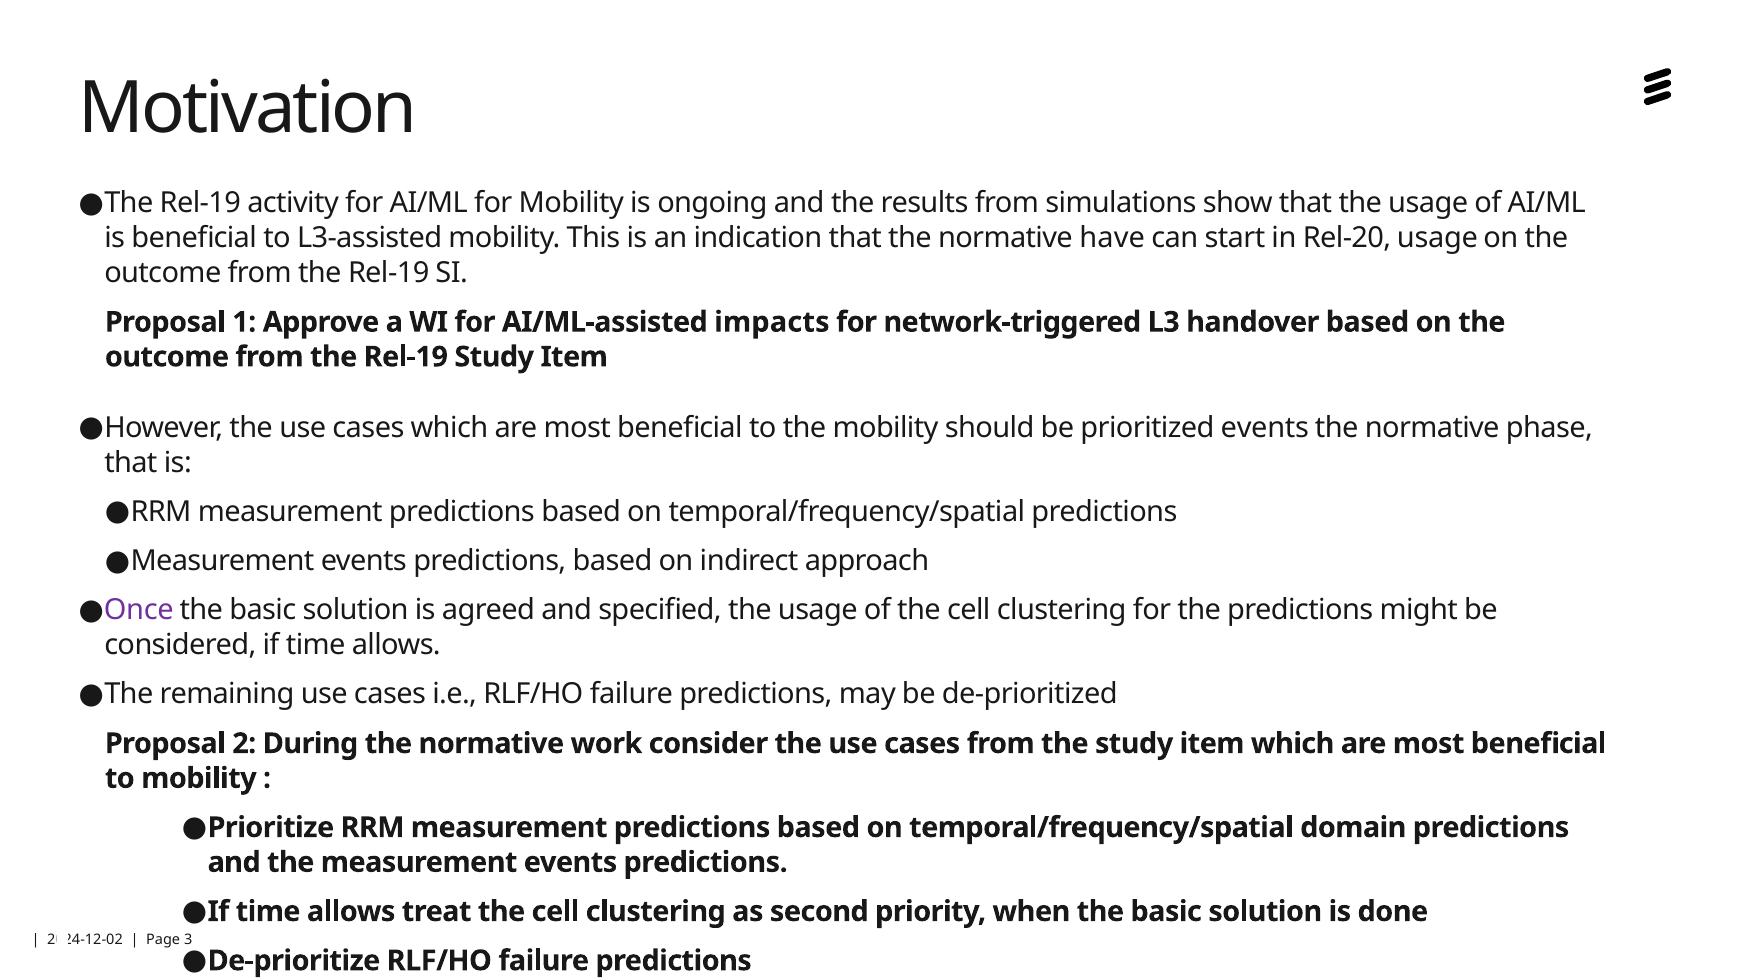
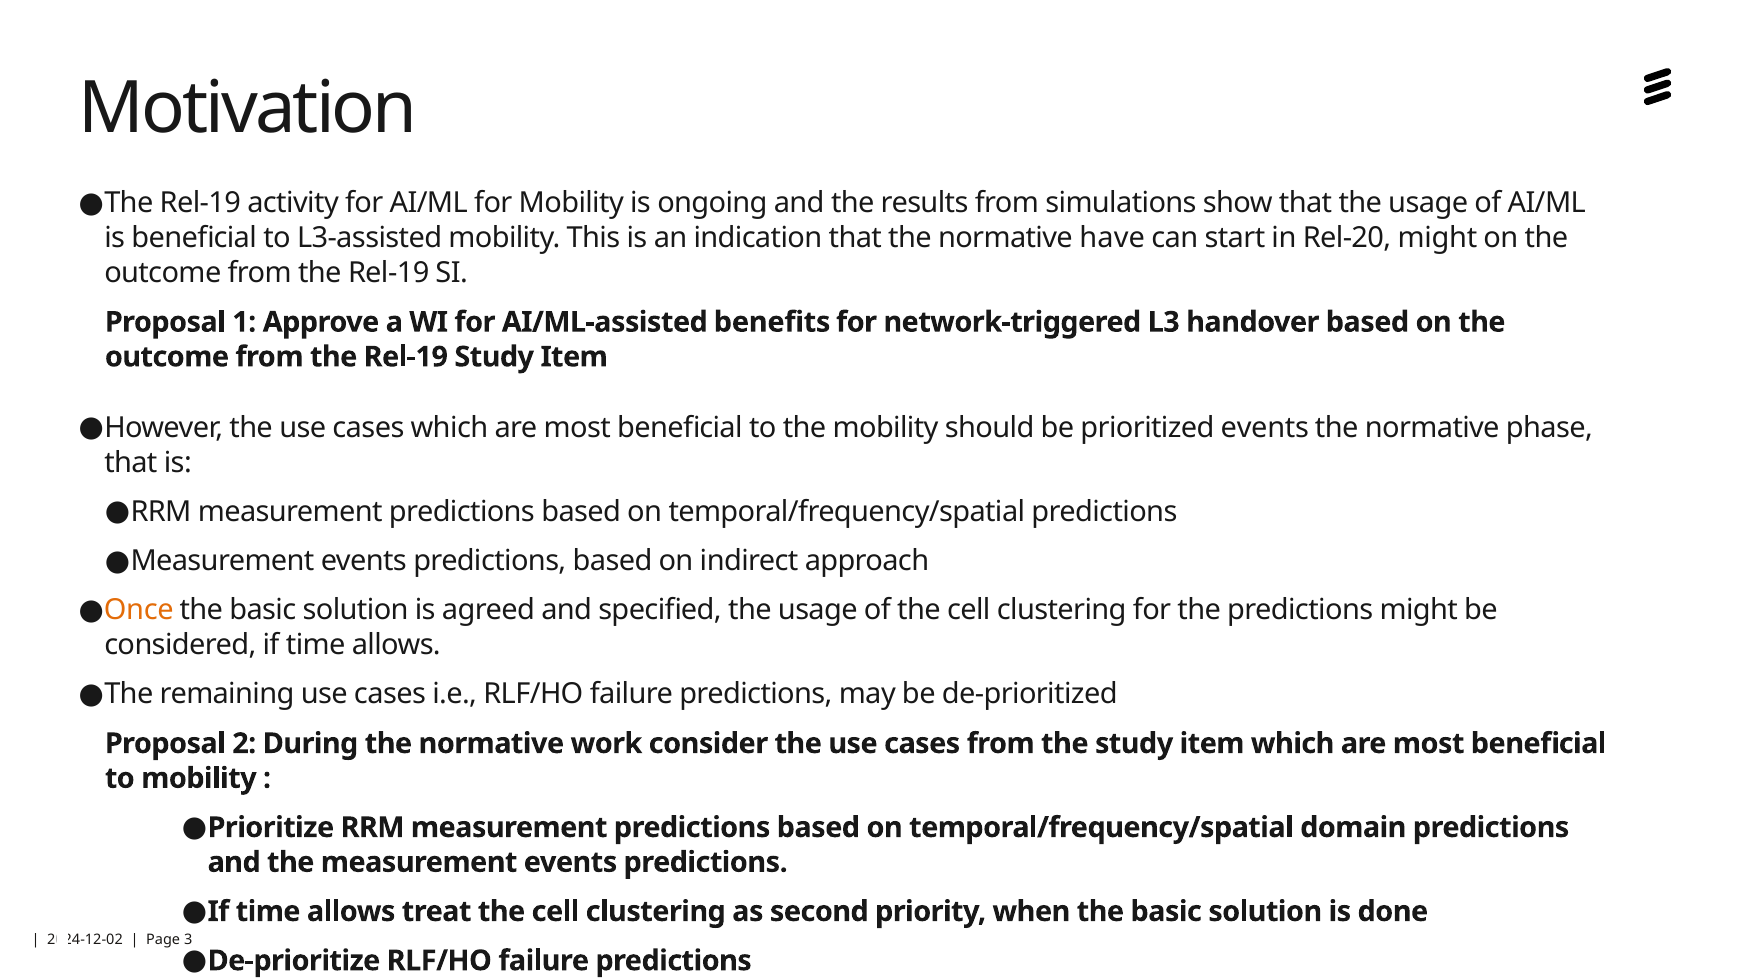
Rel-20 usage: usage -> might
impacts: impacts -> benefits
Once colour: purple -> orange
